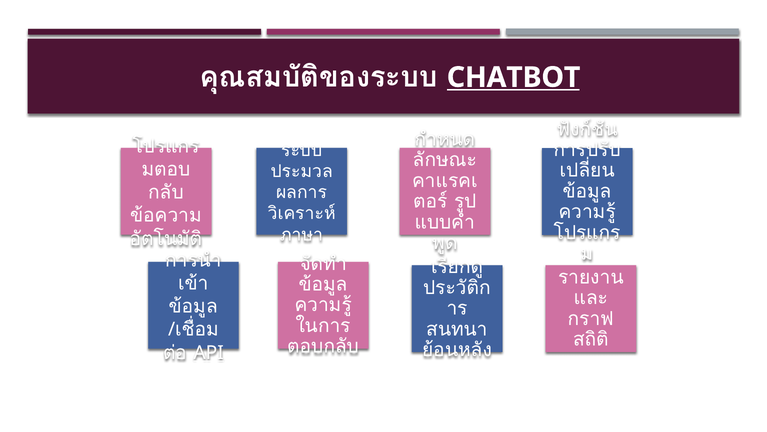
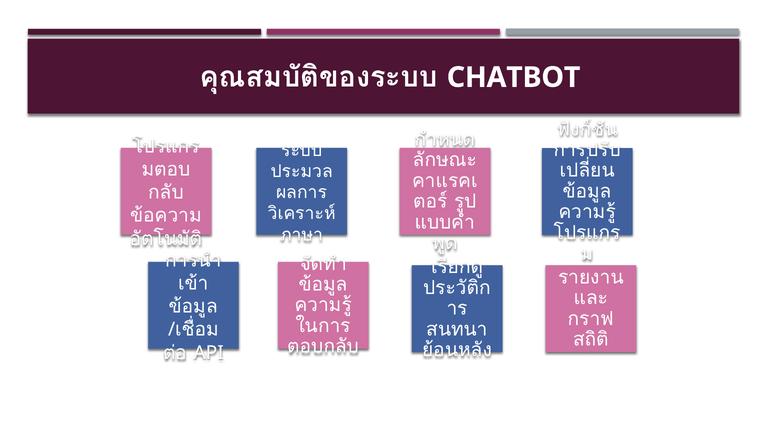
CHATBOT underline: present -> none
